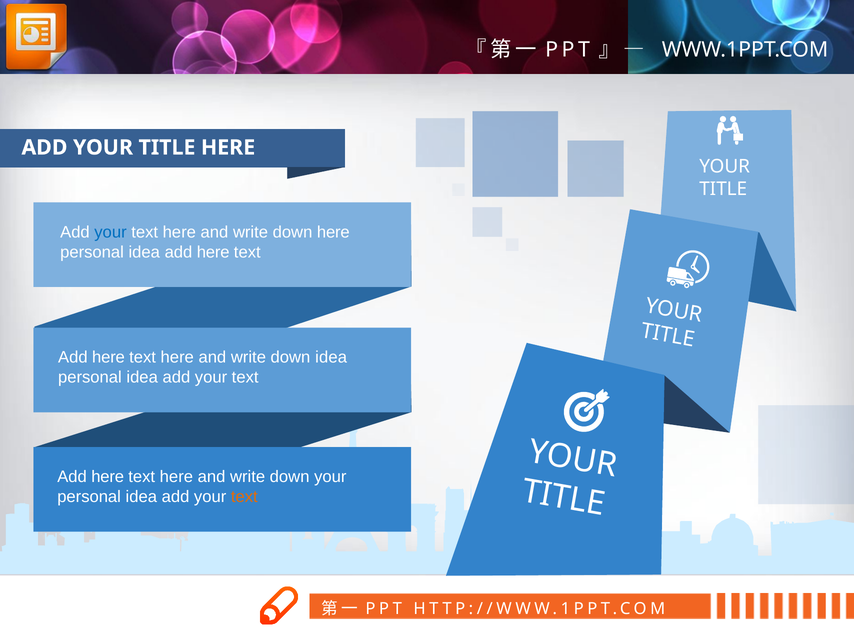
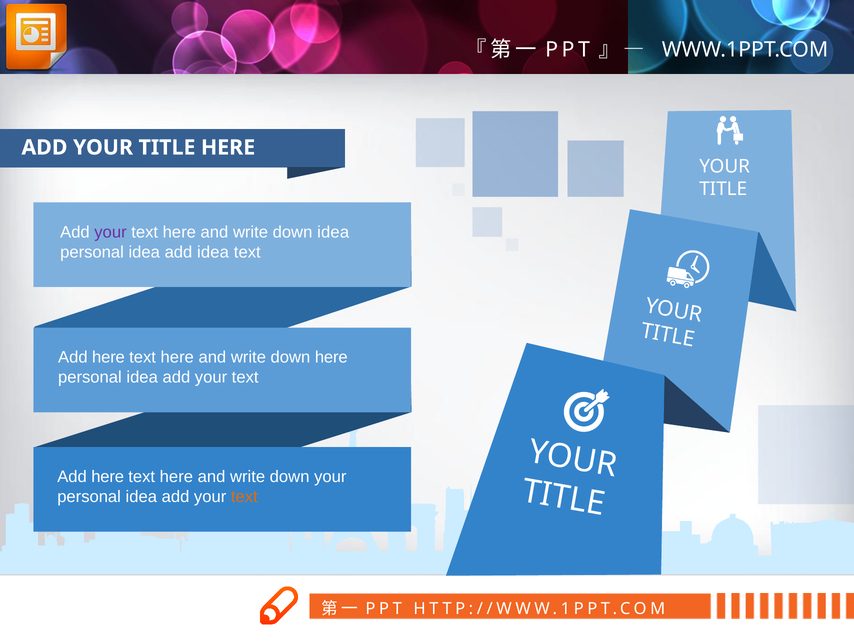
your at (110, 232) colour: blue -> purple
down here: here -> idea
idea add here: here -> idea
down idea: idea -> here
